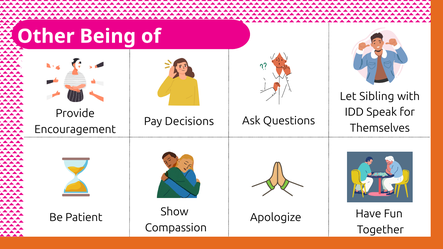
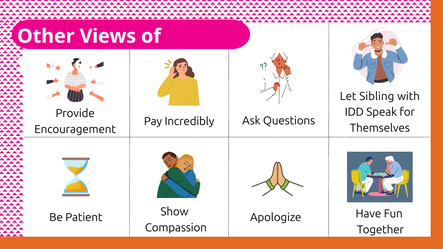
Being: Being -> Views
Decisions: Decisions -> Incredibly
